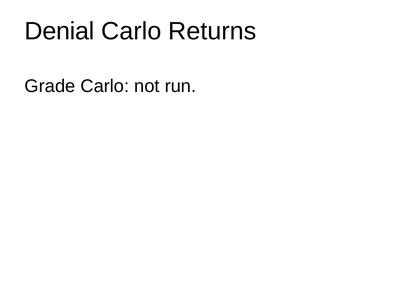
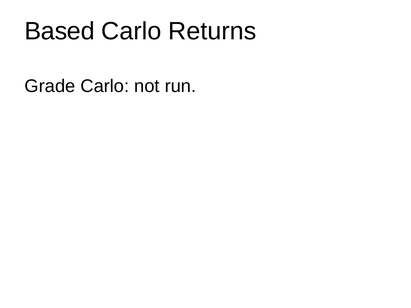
Denial: Denial -> Based
